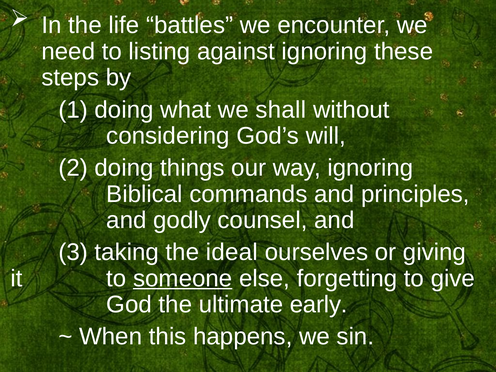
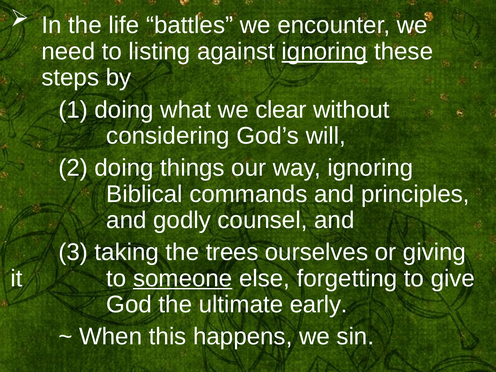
ignoring at (324, 51) underline: none -> present
shall: shall -> clear
ideal: ideal -> trees
